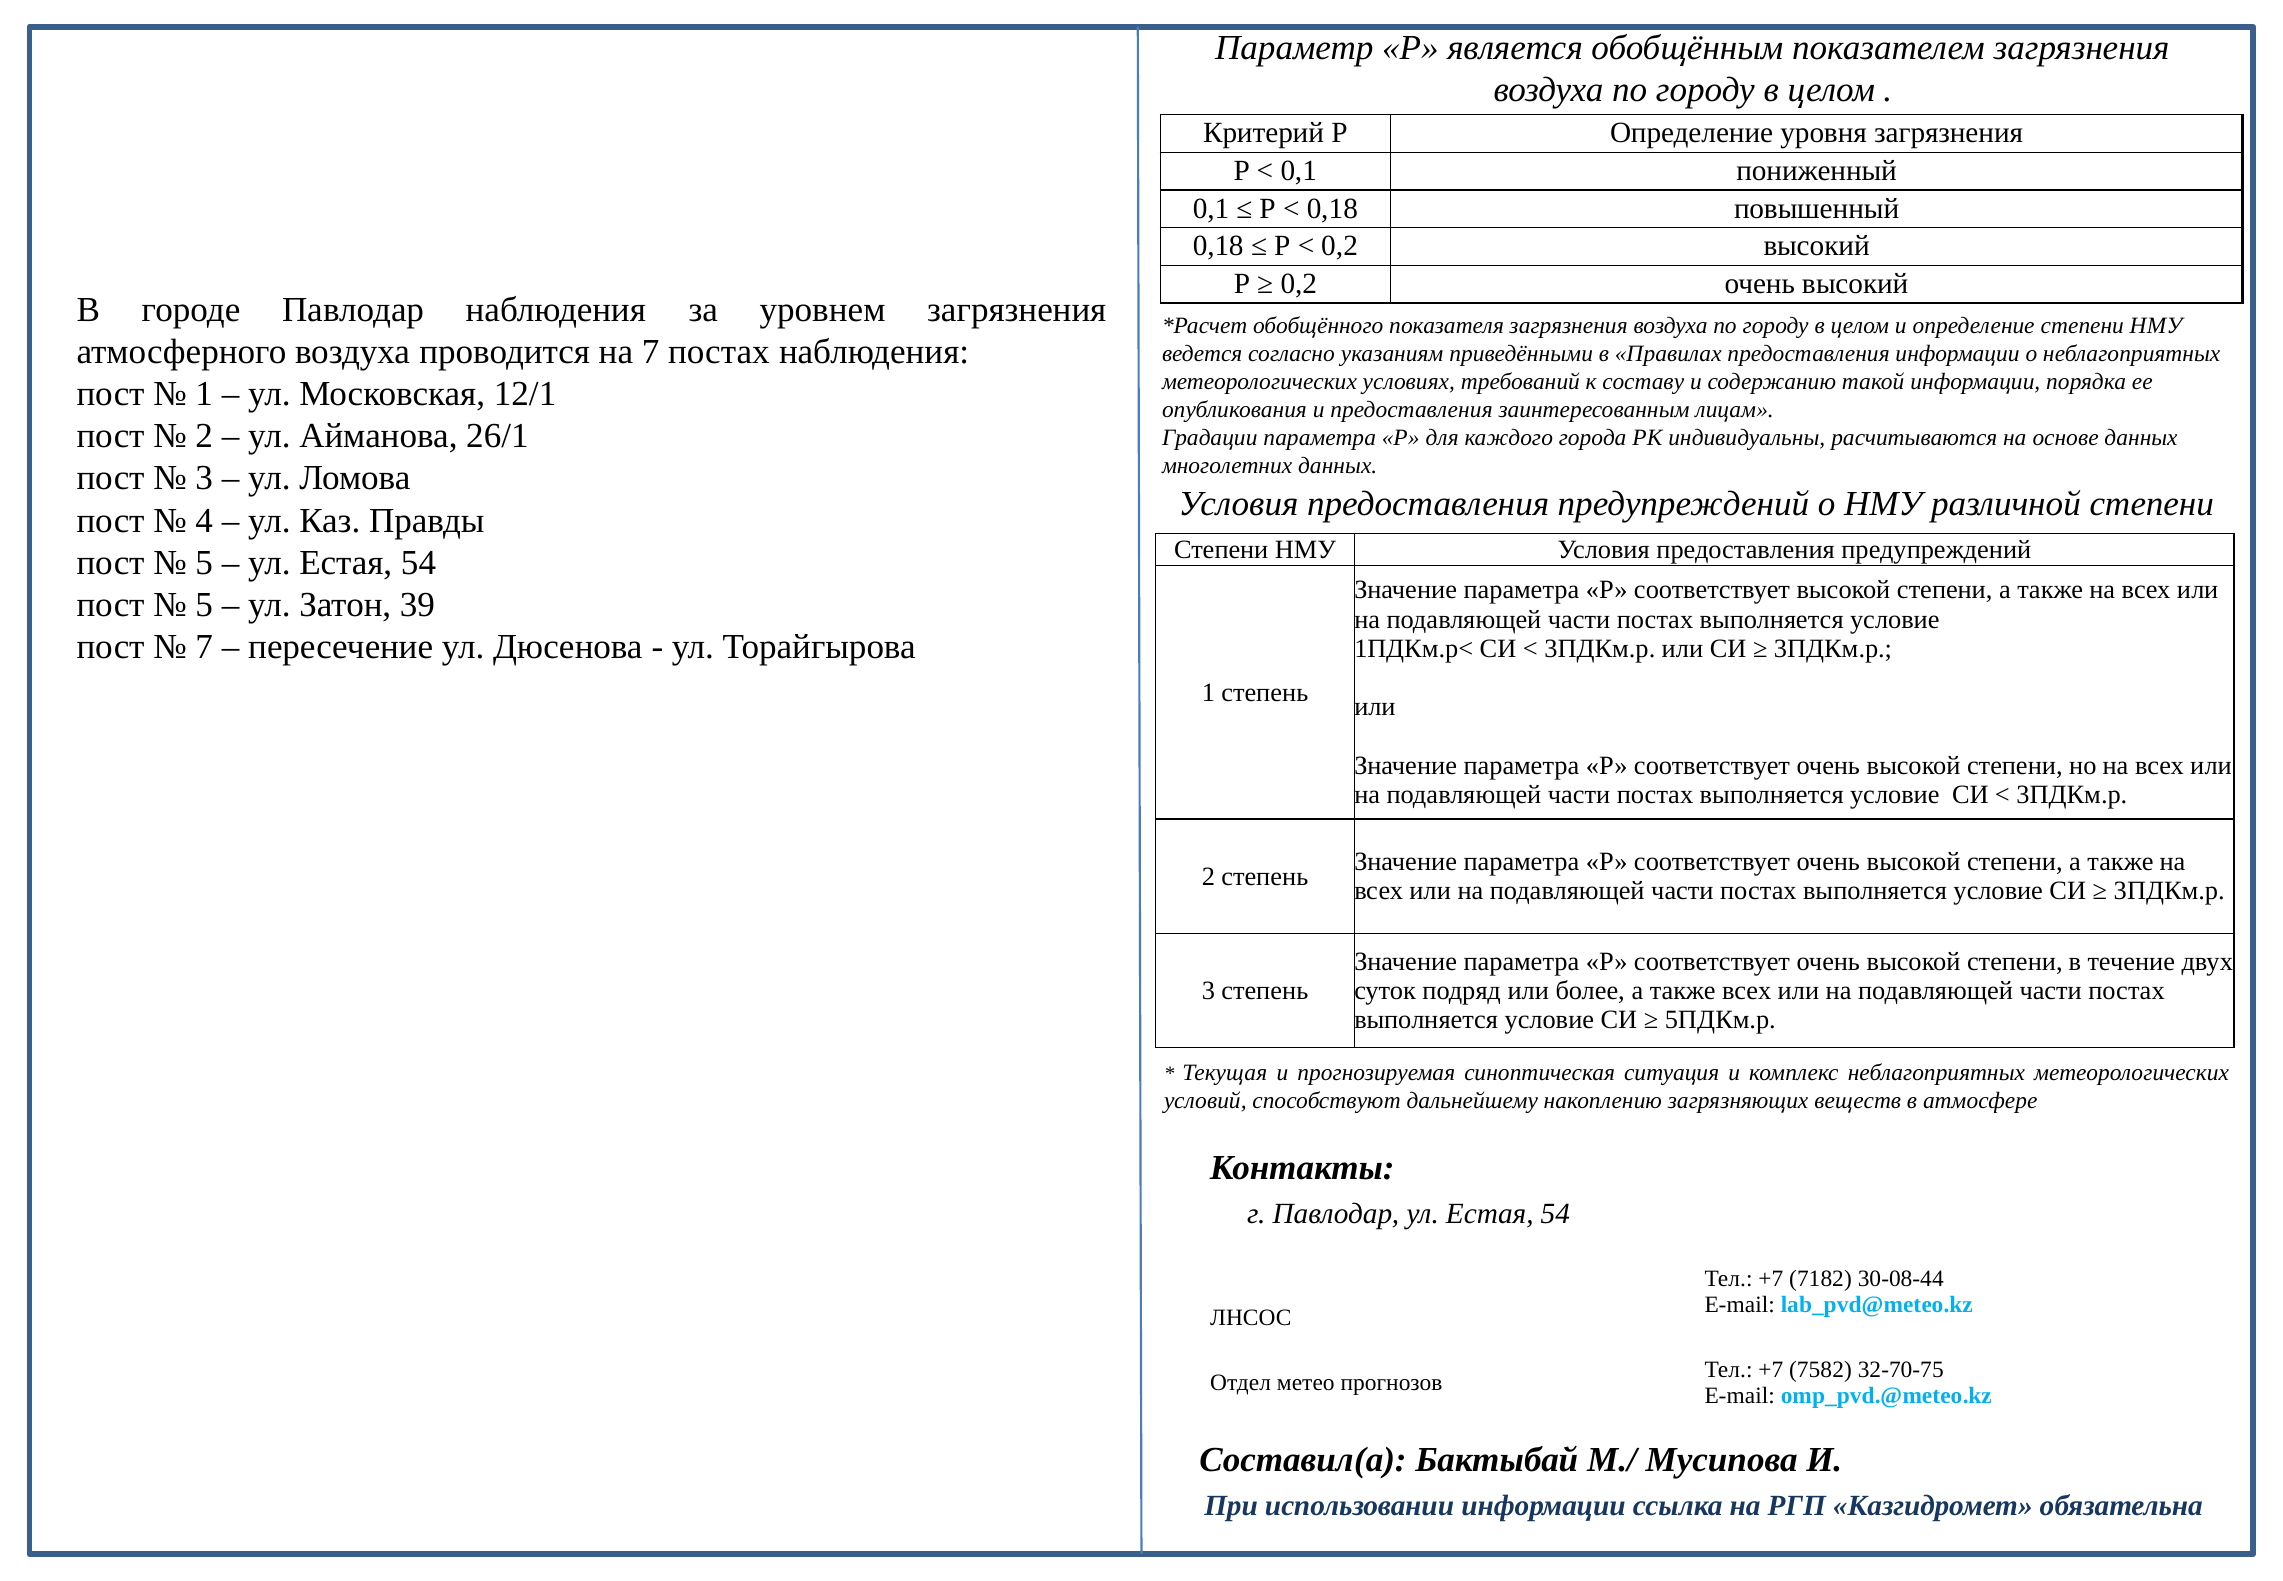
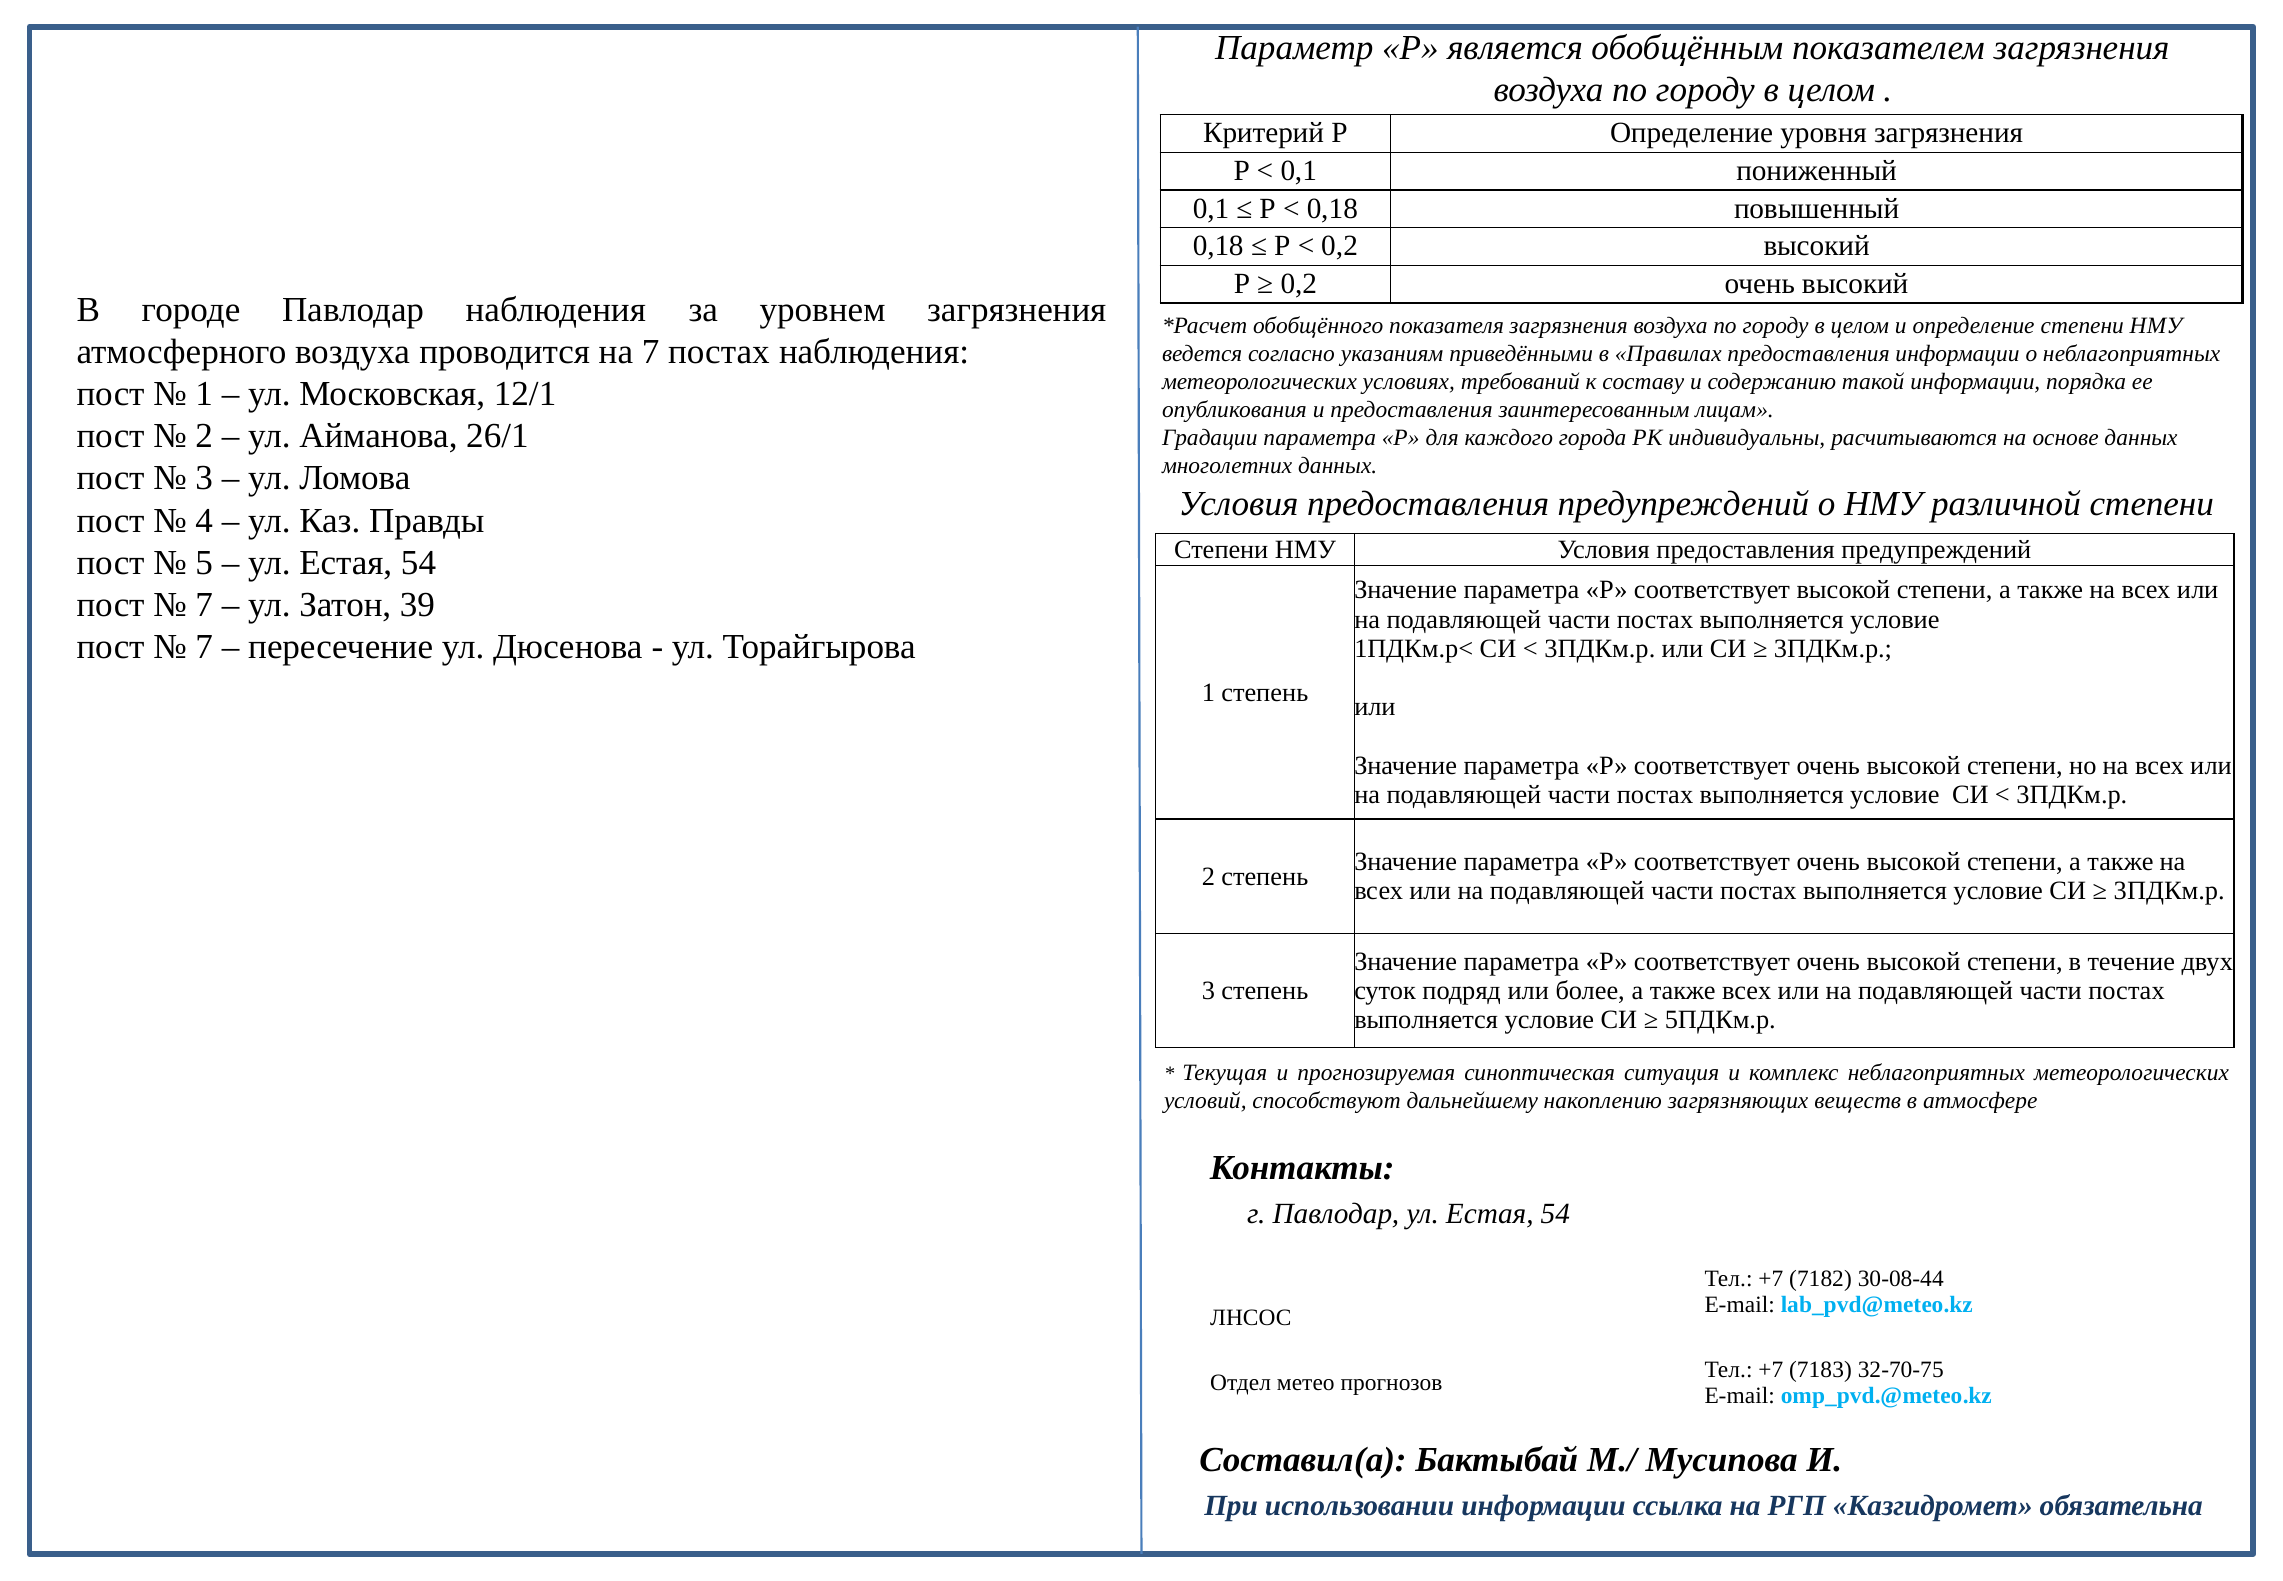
5 at (204, 605): 5 -> 7
7582: 7582 -> 7183
